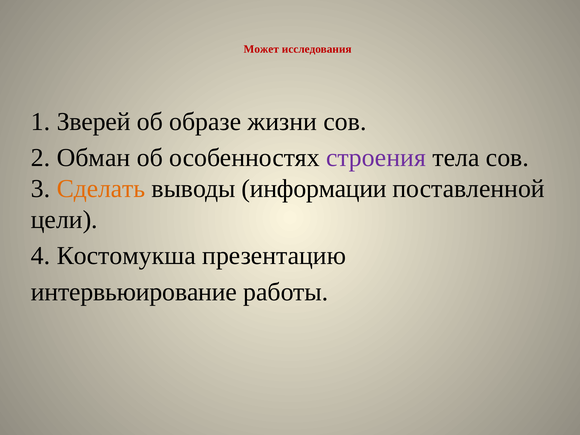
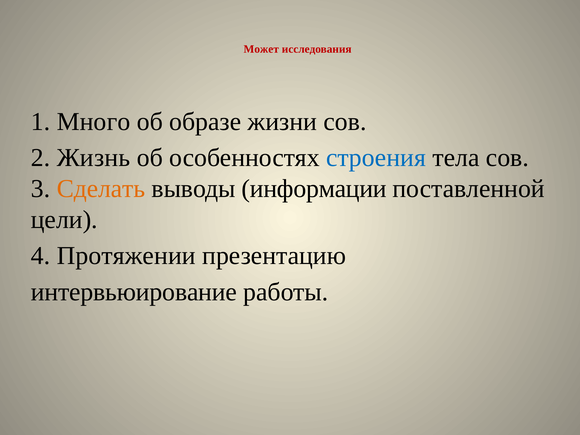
Зверей: Зверей -> Много
Обман: Обман -> Жизнь
строения colour: purple -> blue
Костомукша: Костомукша -> Протяжении
